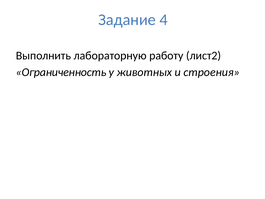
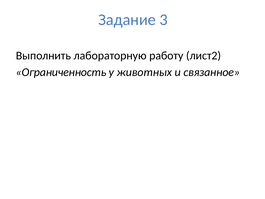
4: 4 -> 3
строения: строения -> связанное
